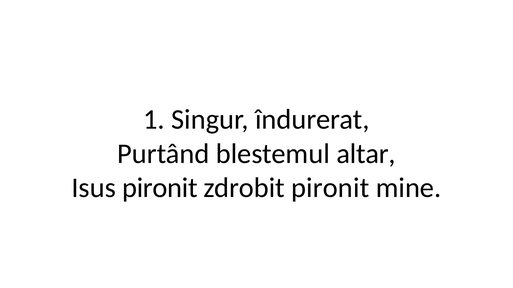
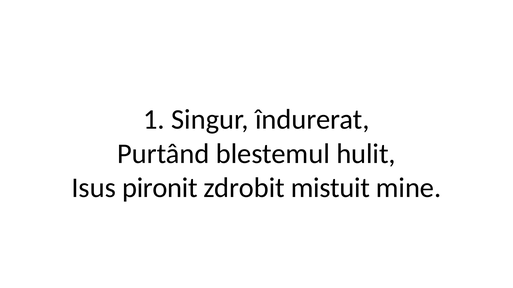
altar: altar -> hulit
zdrobit pironit: pironit -> mistuit
